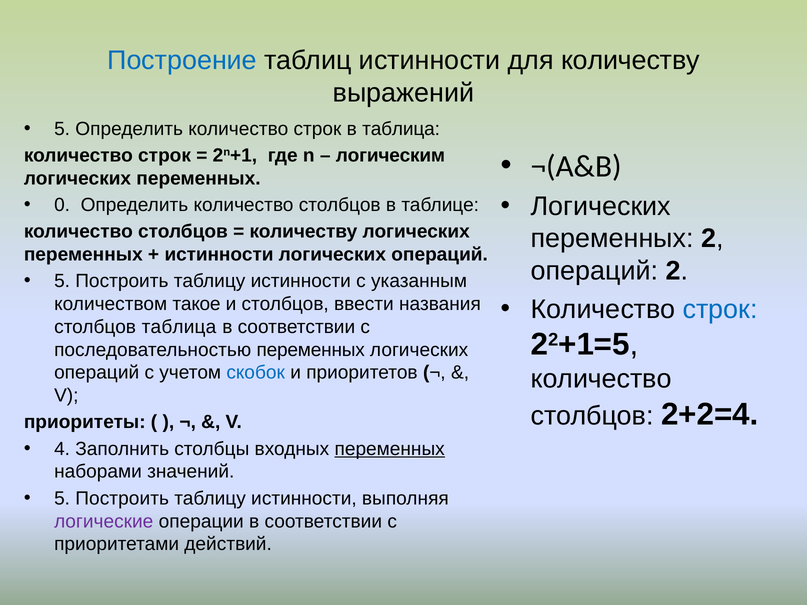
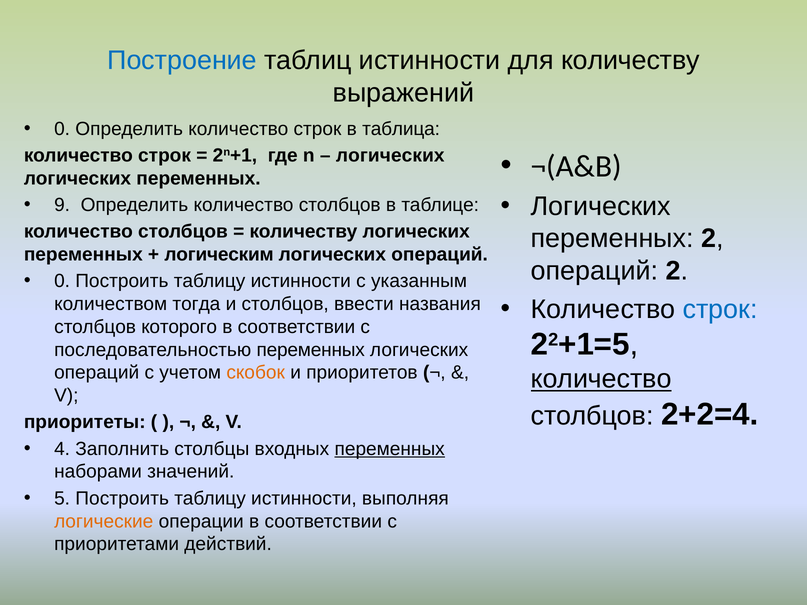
5 at (62, 129): 5 -> 0
логическим at (390, 155): логическим -> логических
0: 0 -> 9
истинности at (219, 255): истинности -> логическим
5 at (62, 281): 5 -> 0
такое: такое -> тогда
столбцов таблица: таблица -> которого
скобок colour: blue -> orange
количество at (601, 379) underline: none -> present
логические colour: purple -> orange
